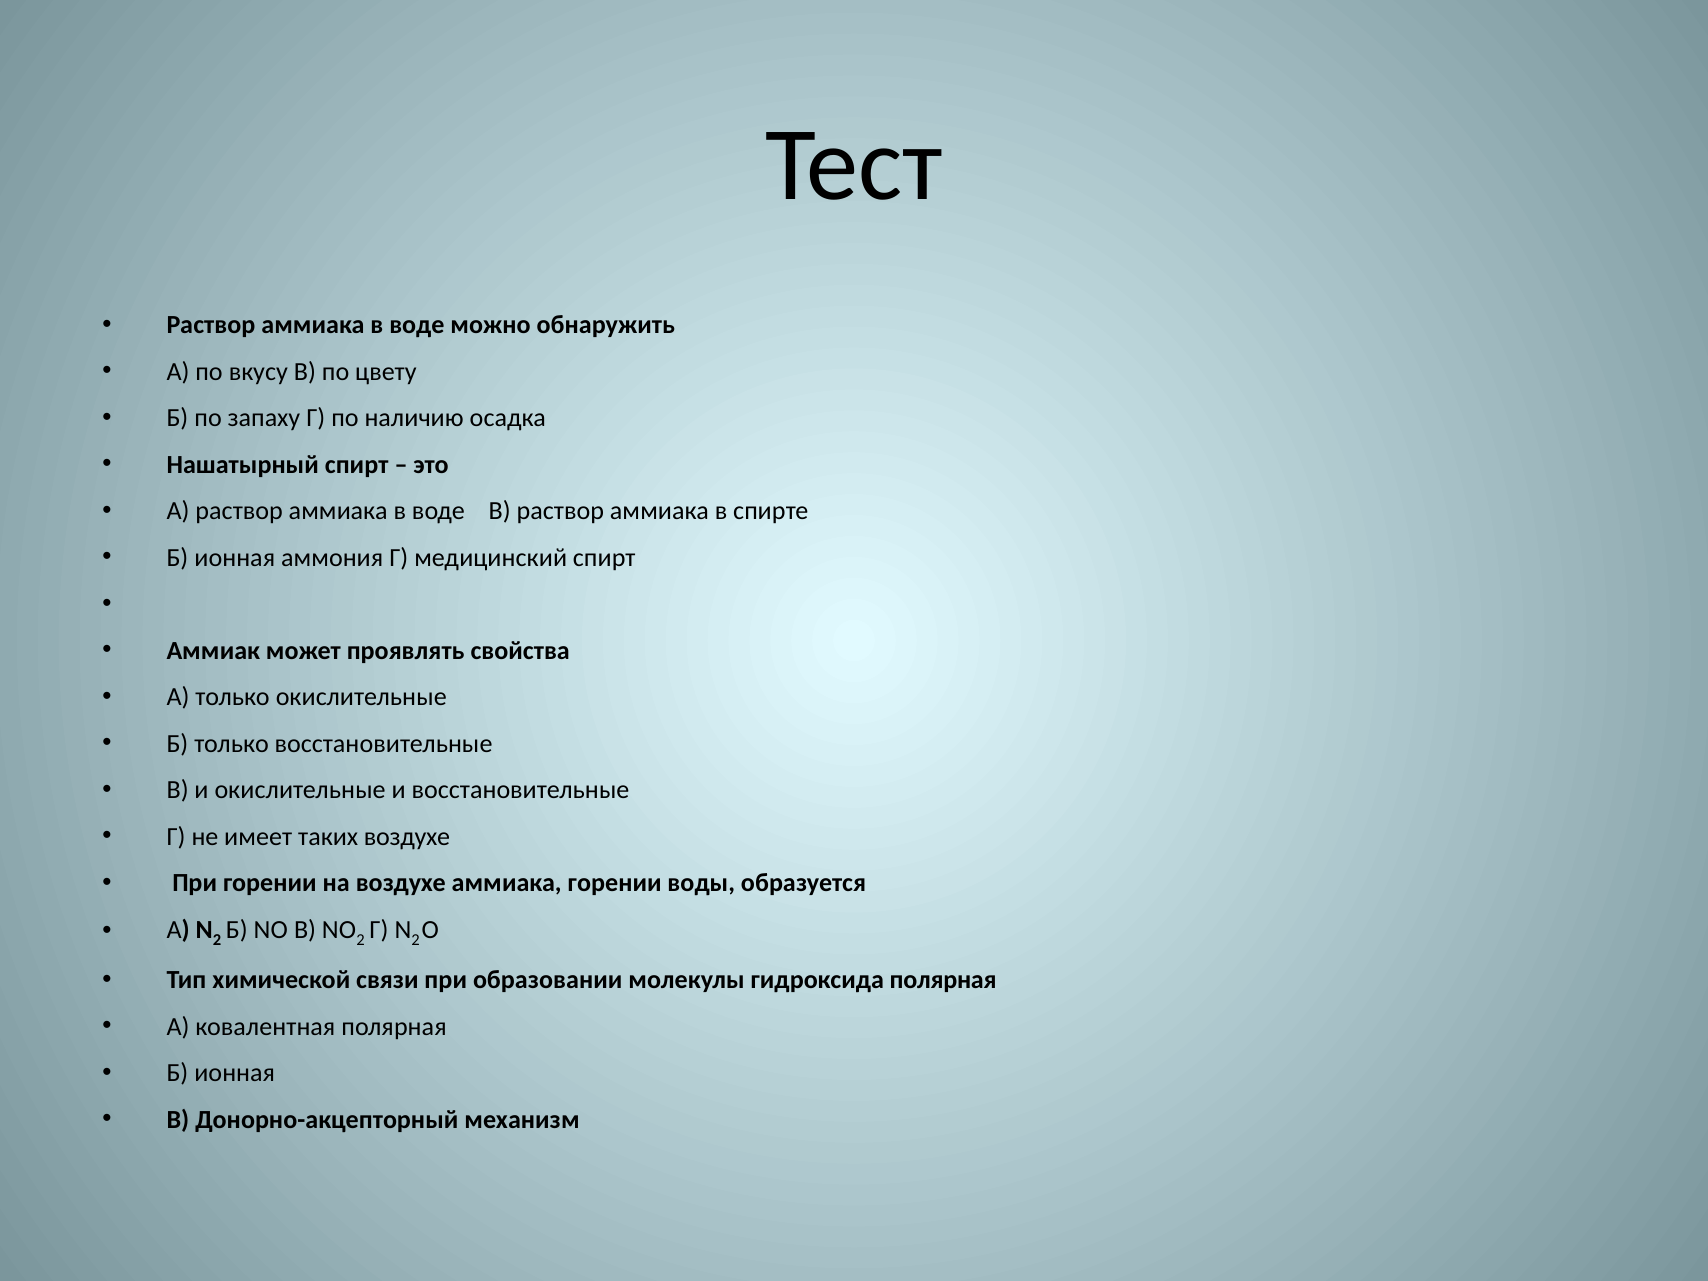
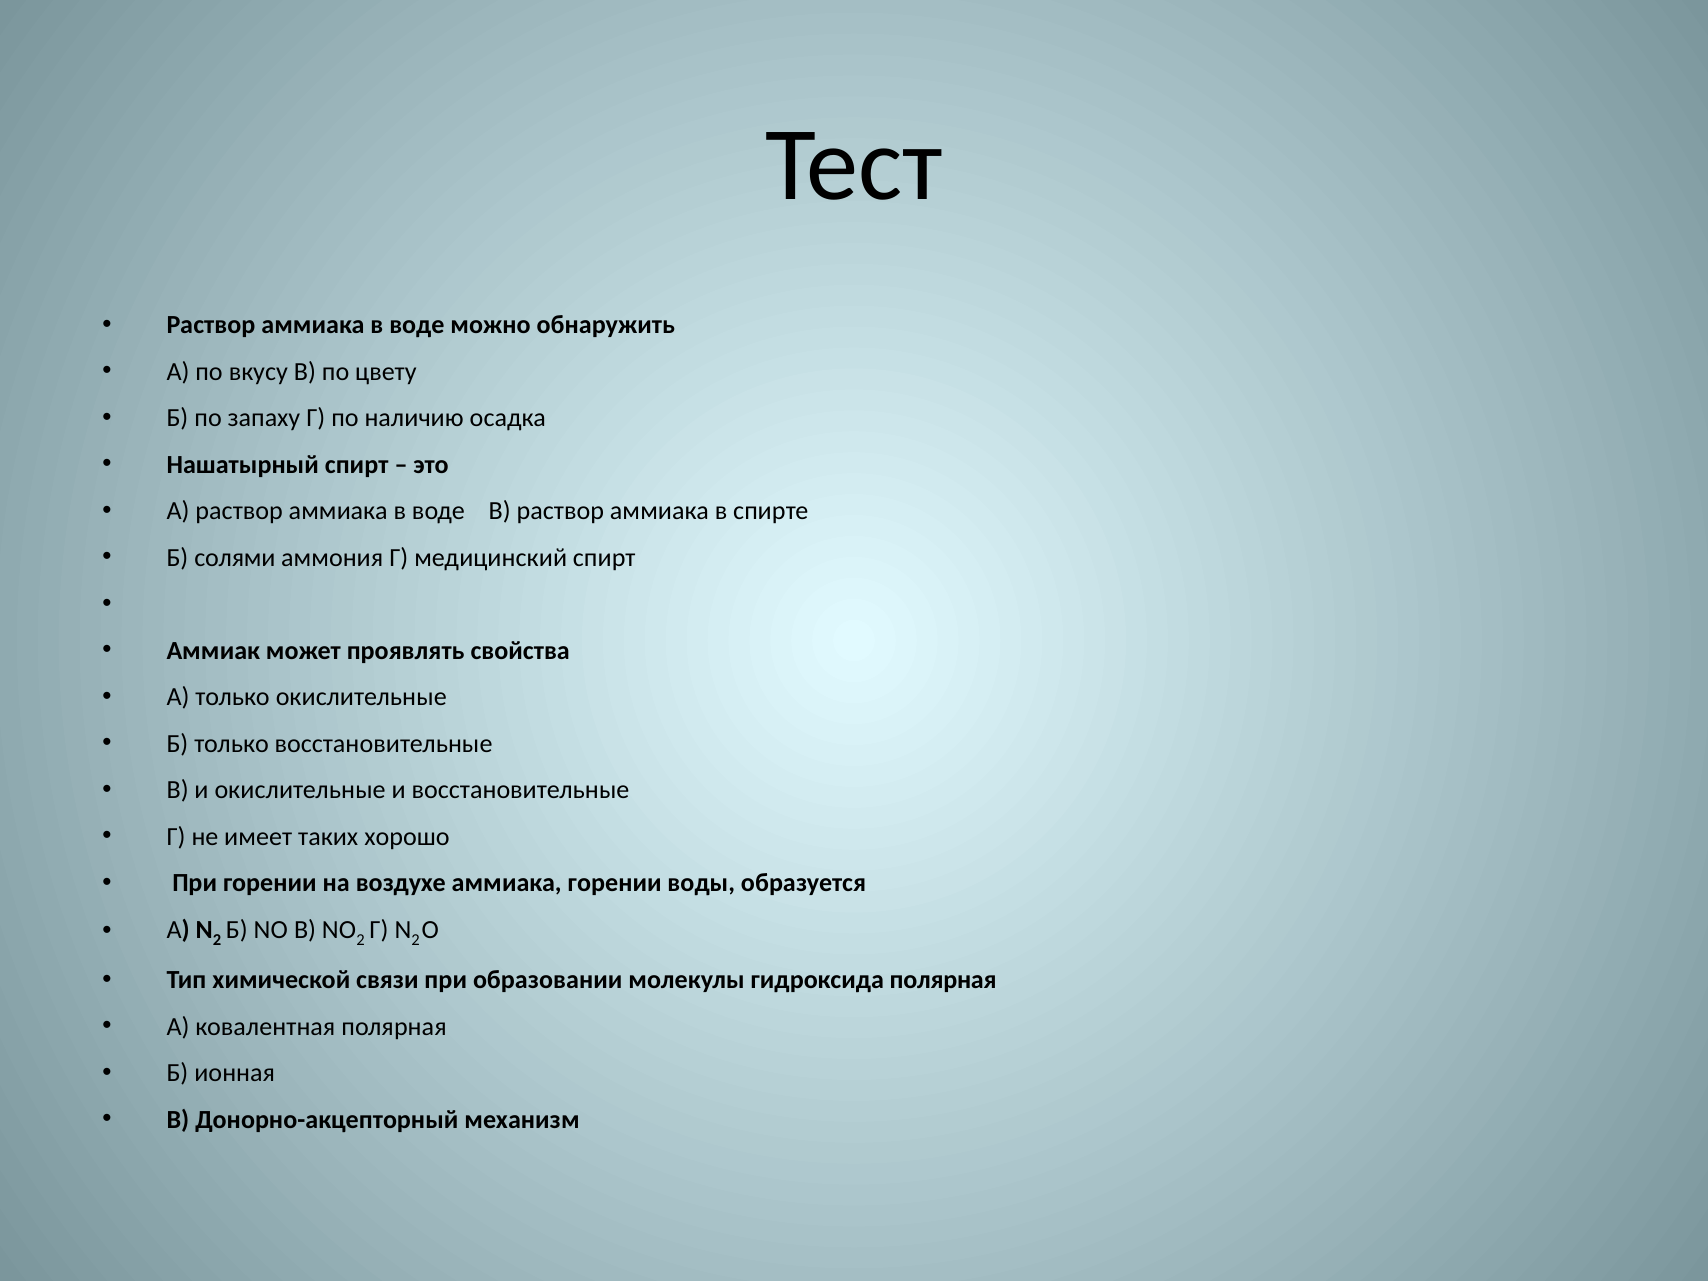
ионная at (235, 558): ионная -> солями
таких воздухе: воздухе -> хорошо
